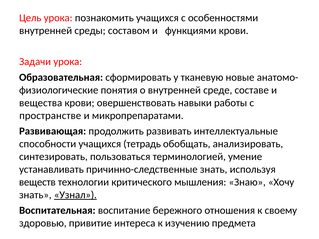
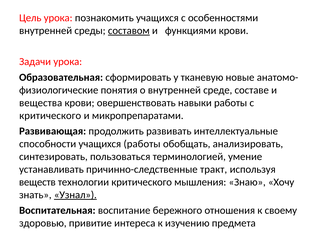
составом underline: none -> present
пространстве at (50, 116): пространстве -> критического
учащихся тетрадь: тетрадь -> работы
причинно-следственные знать: знать -> тракт
